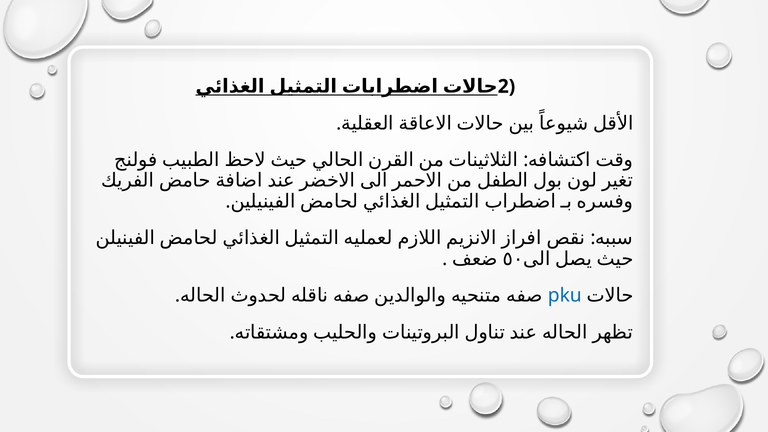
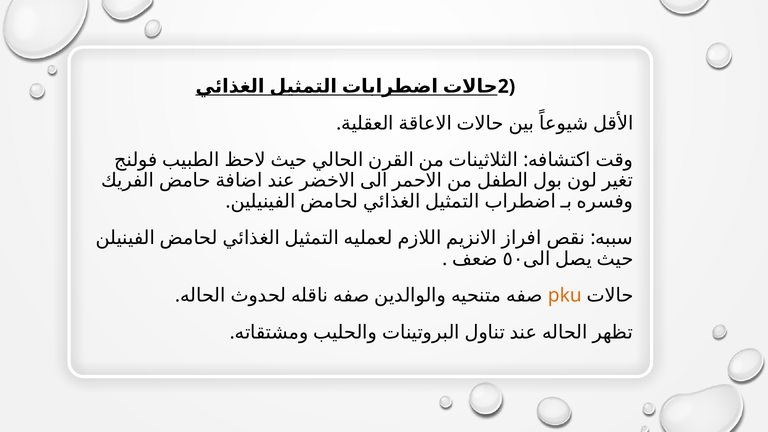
pku colour: blue -> orange
